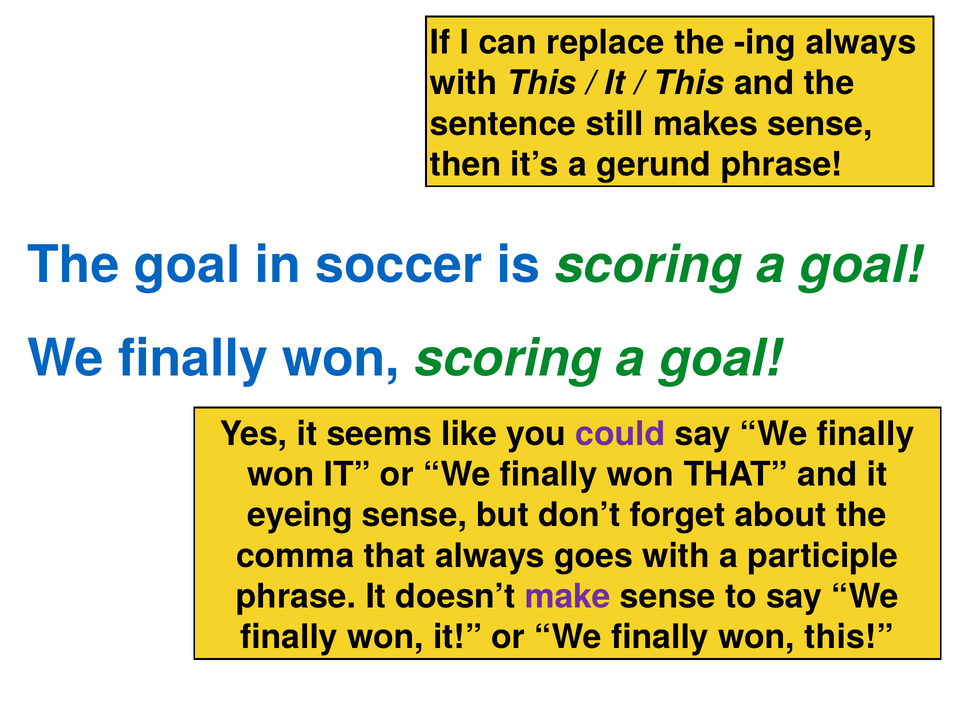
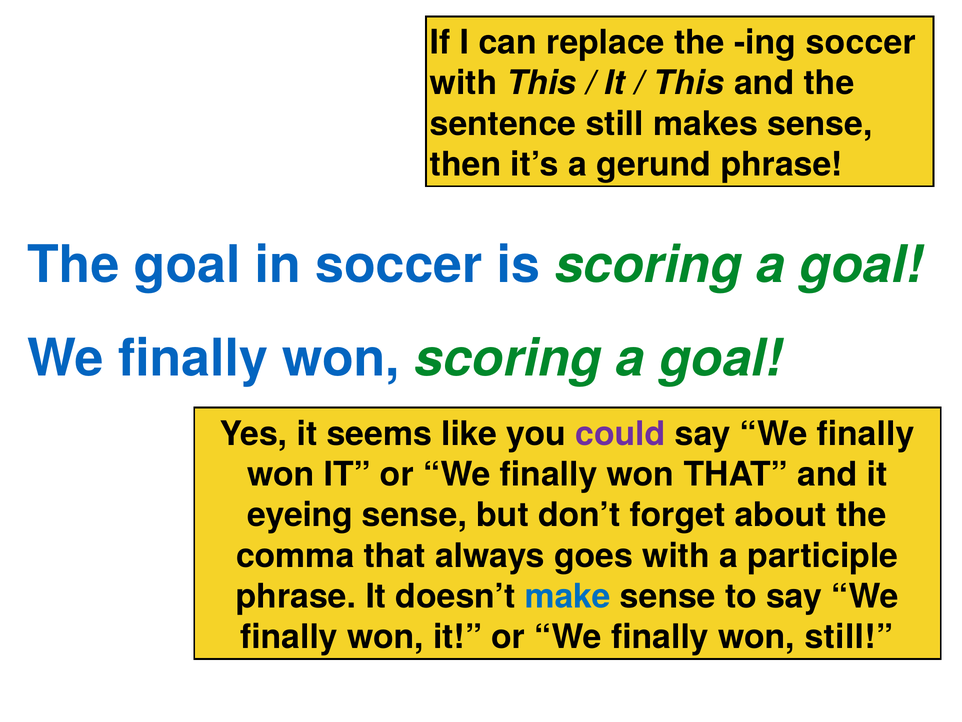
ing always: always -> soccer
make colour: purple -> blue
won this: this -> still
